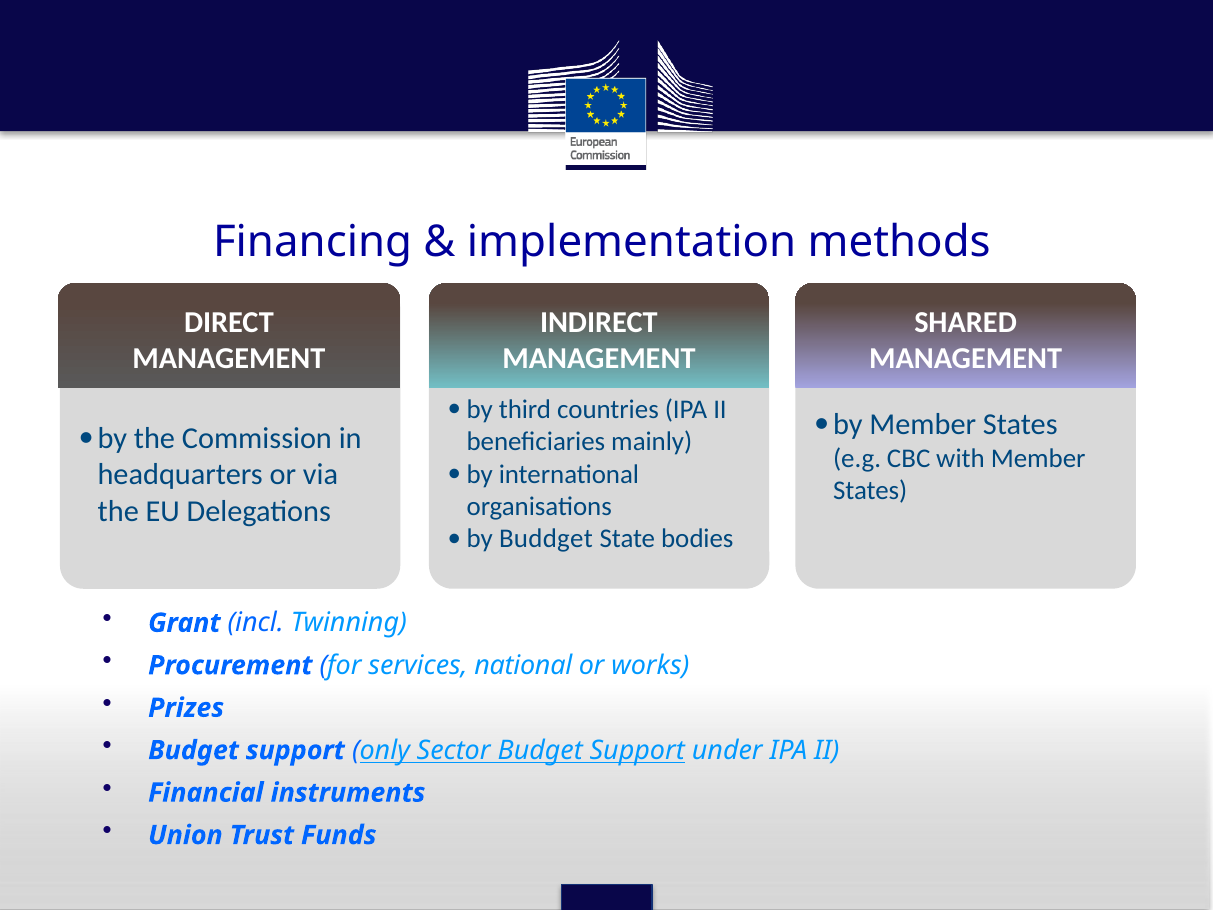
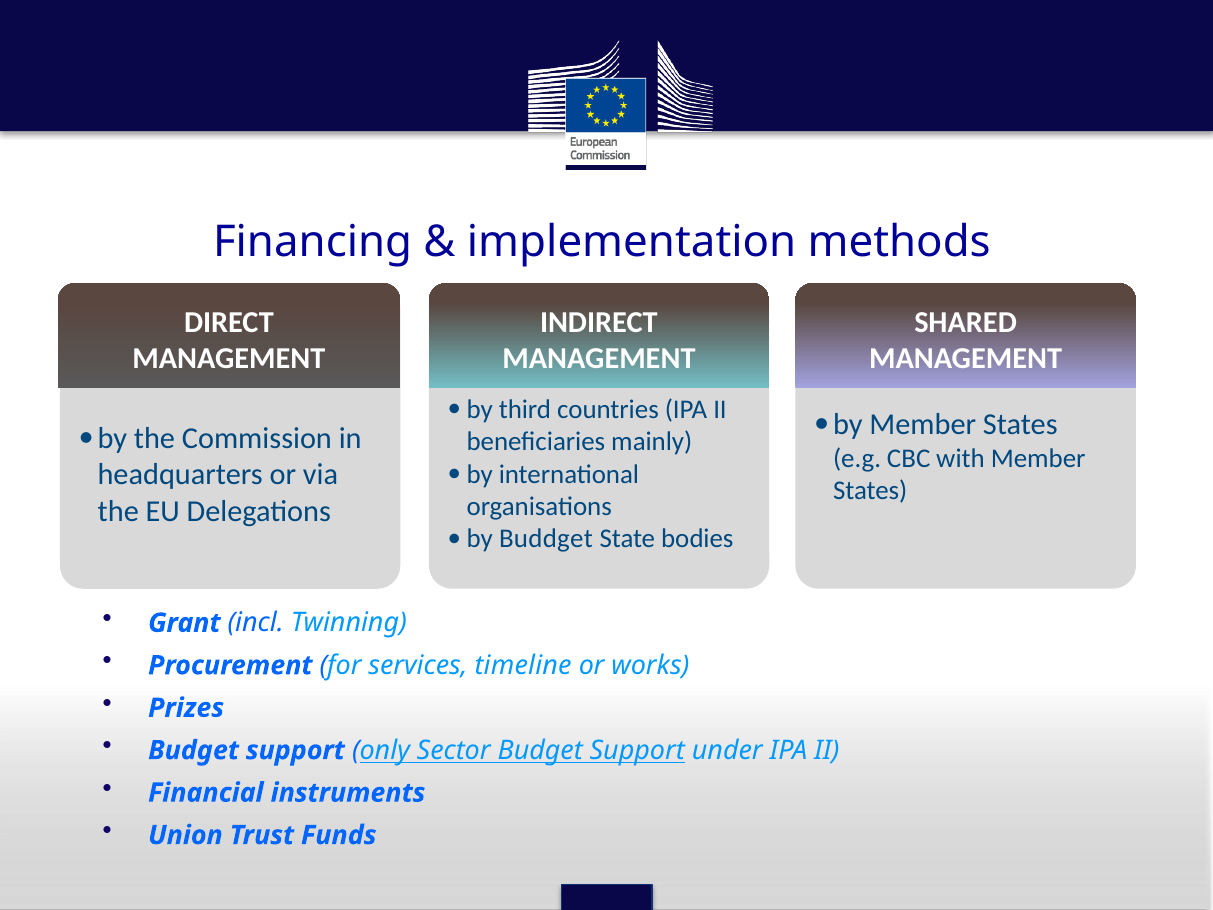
national: national -> timeline
